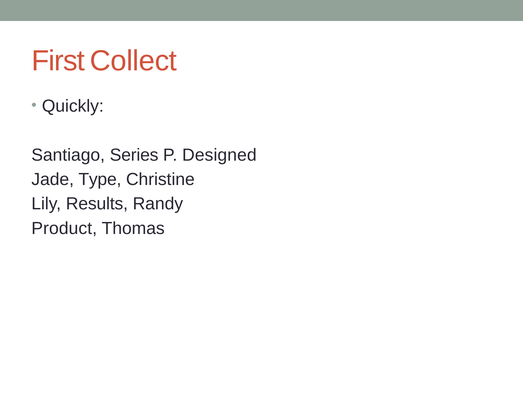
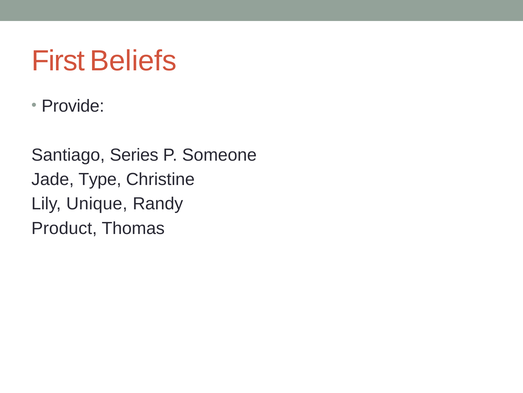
Collect: Collect -> Beliefs
Quickly: Quickly -> Provide
Designed: Designed -> Someone
Results: Results -> Unique
